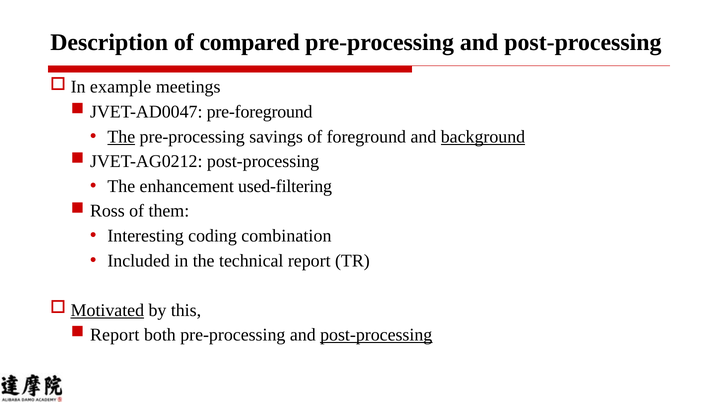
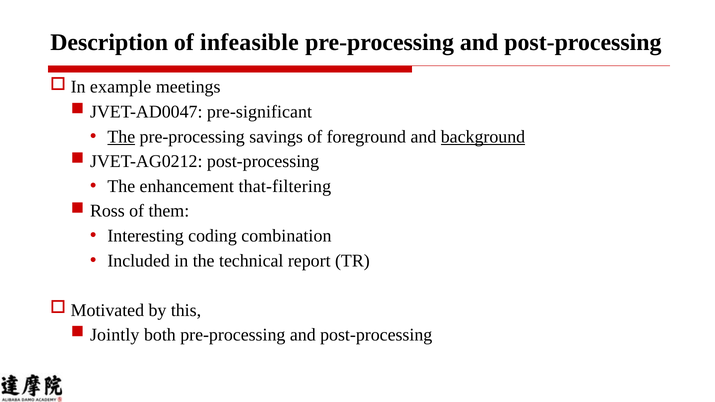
compared: compared -> infeasible
pre-foreground: pre-foreground -> pre-significant
used-filtering: used-filtering -> that-filtering
Motivated underline: present -> none
Report at (115, 335): Report -> Jointly
post-processing at (376, 335) underline: present -> none
